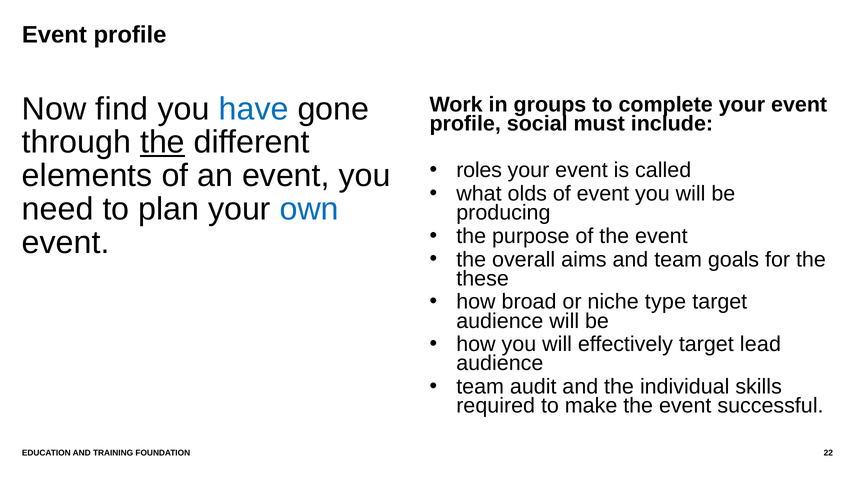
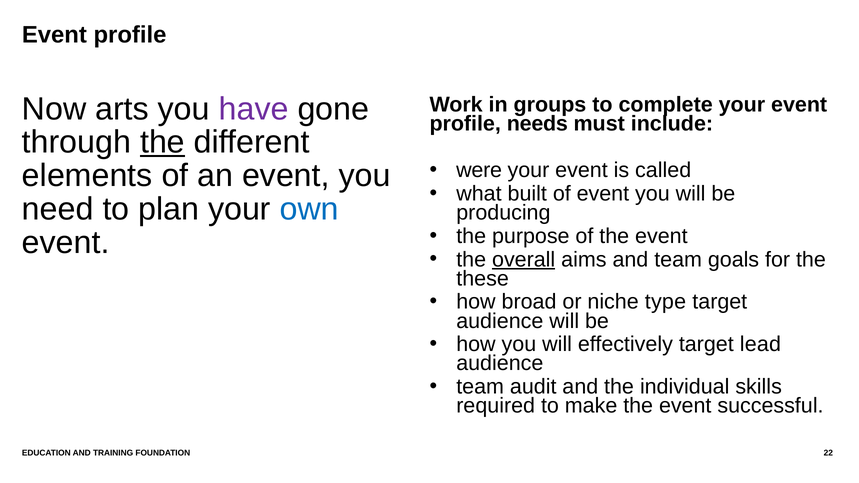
find: find -> arts
have colour: blue -> purple
social: social -> needs
roles: roles -> were
olds: olds -> built
overall underline: none -> present
